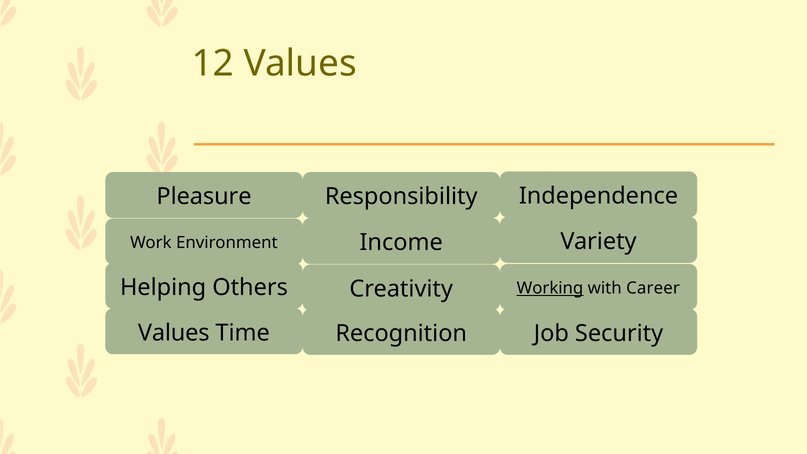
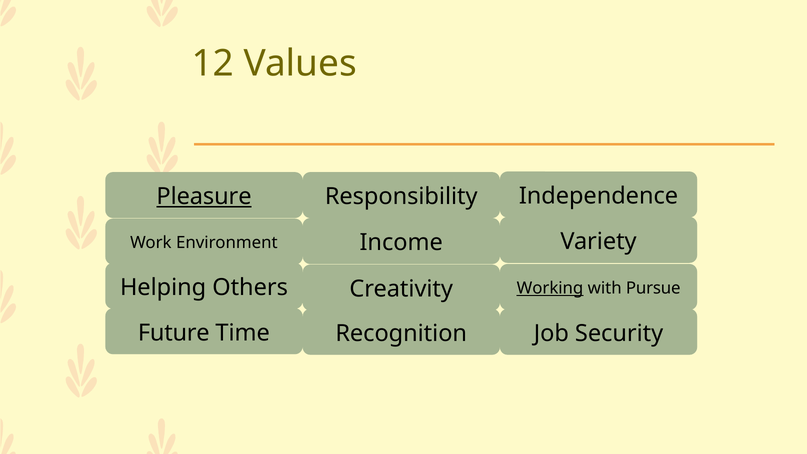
Pleasure underline: none -> present
Career: Career -> Pursue
Values at (174, 333): Values -> Future
